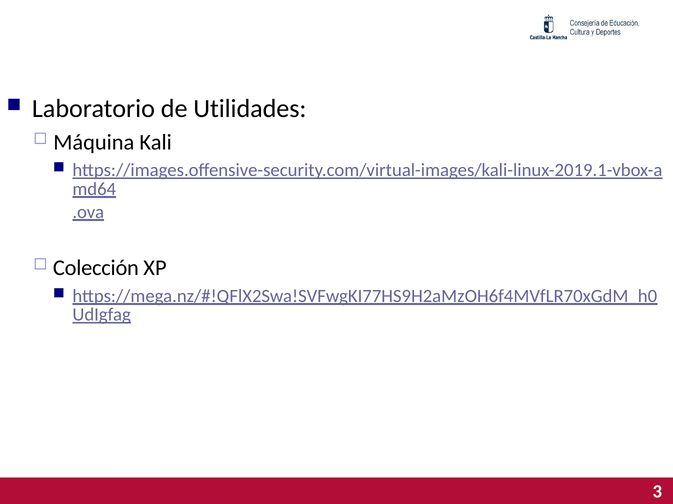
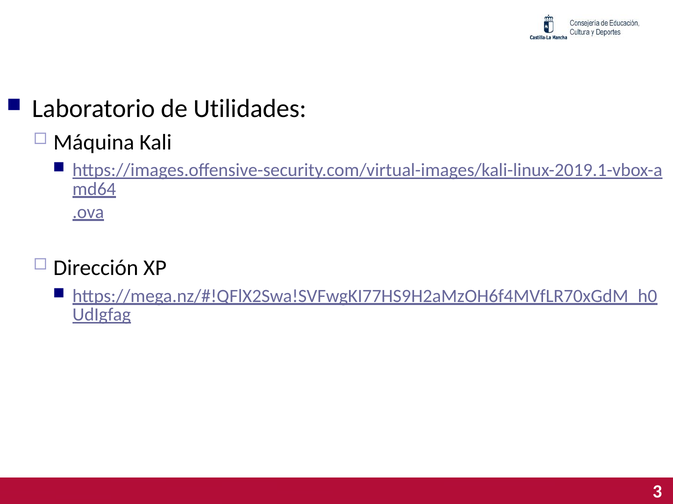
Colección: Colección -> Dirección
